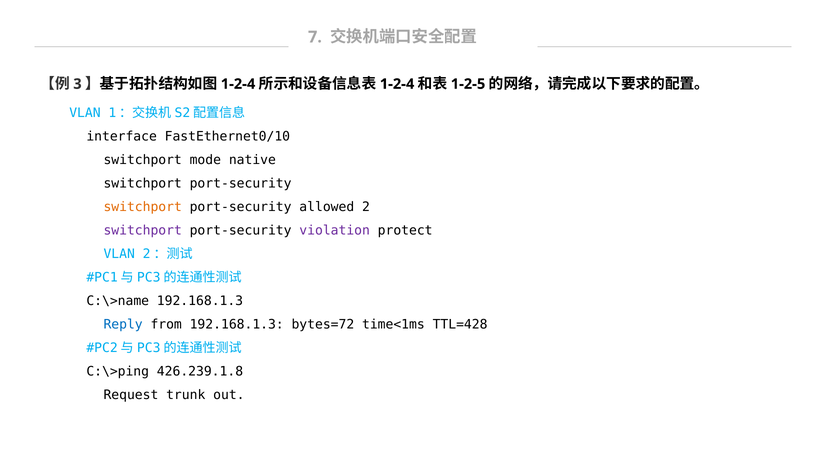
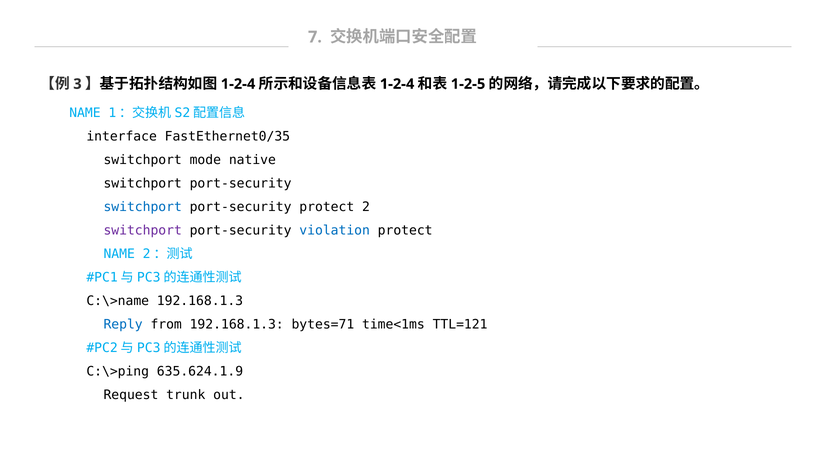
VLAN at (85, 113): VLAN -> NAME
FastEthernet0/10: FastEthernet0/10 -> FastEthernet0/35
switchport at (143, 207) colour: orange -> blue
port-security allowed: allowed -> protect
violation colour: purple -> blue
VLAN at (119, 254): VLAN -> NAME
bytes=72: bytes=72 -> bytes=71
TTL=428: TTL=428 -> TTL=121
426.239.1.8: 426.239.1.8 -> 635.624.1.9
